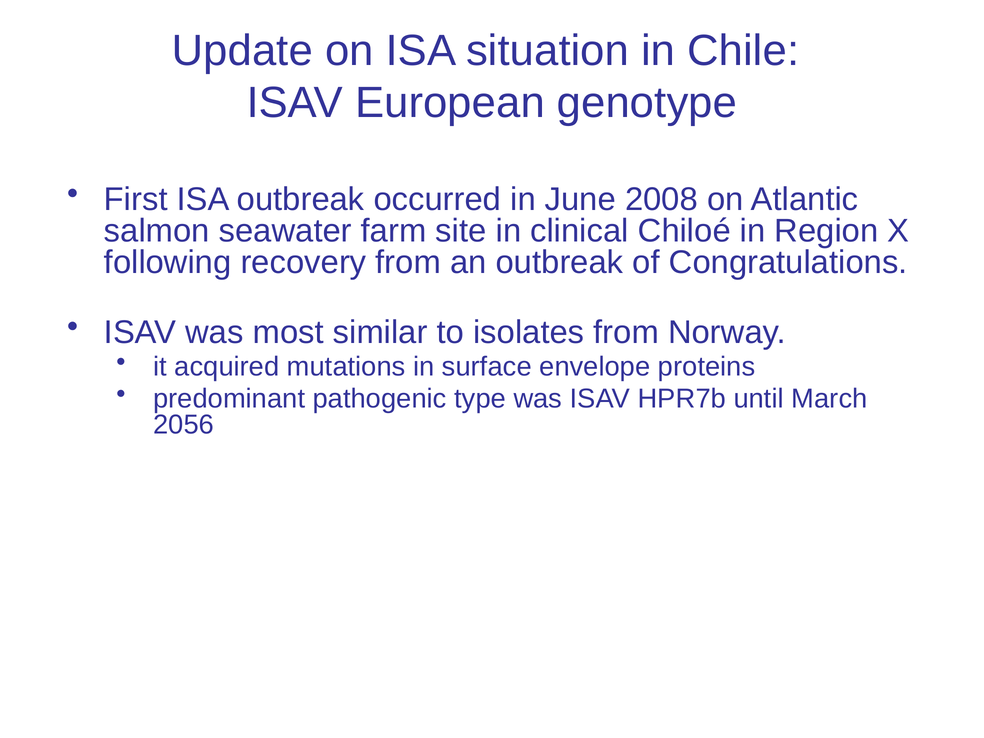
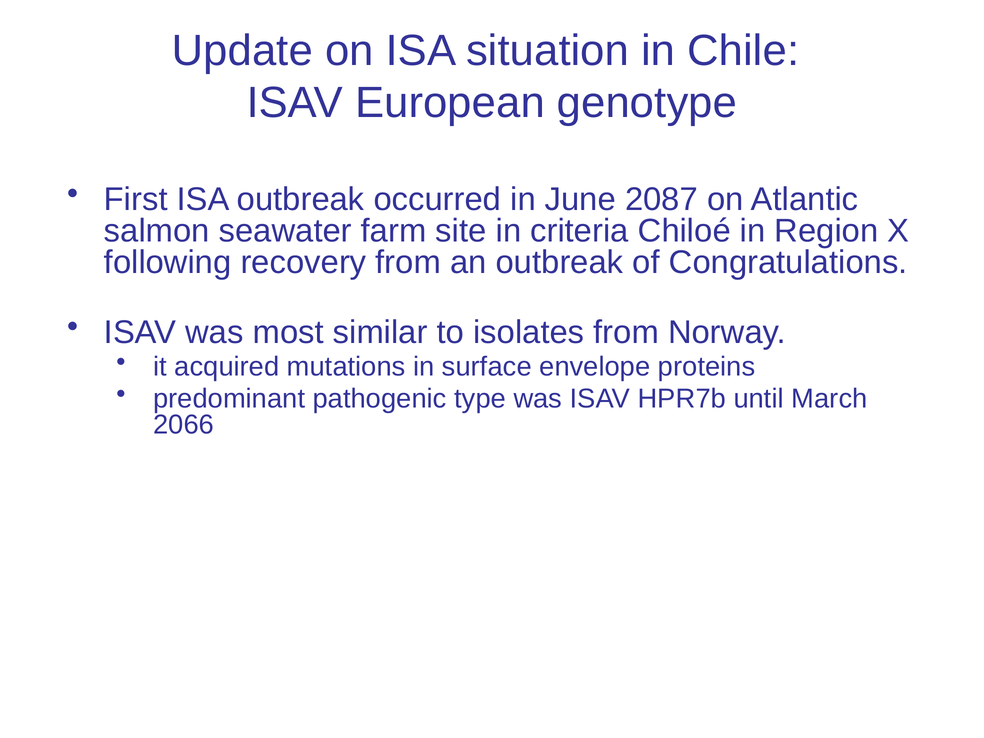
2008: 2008 -> 2087
clinical: clinical -> criteria
2056: 2056 -> 2066
